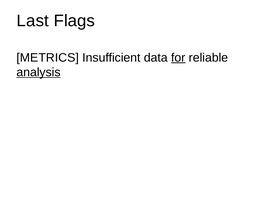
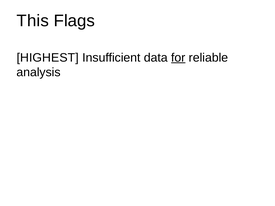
Last: Last -> This
METRICS: METRICS -> HIGHEST
analysis underline: present -> none
